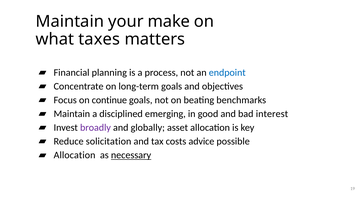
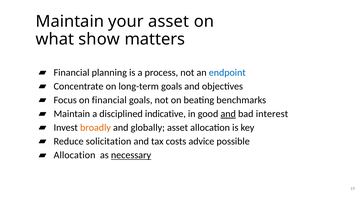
your make: make -> asset
taxes: taxes -> show
on continue: continue -> financial
emerging: emerging -> indicative
and at (228, 114) underline: none -> present
broadly colour: purple -> orange
